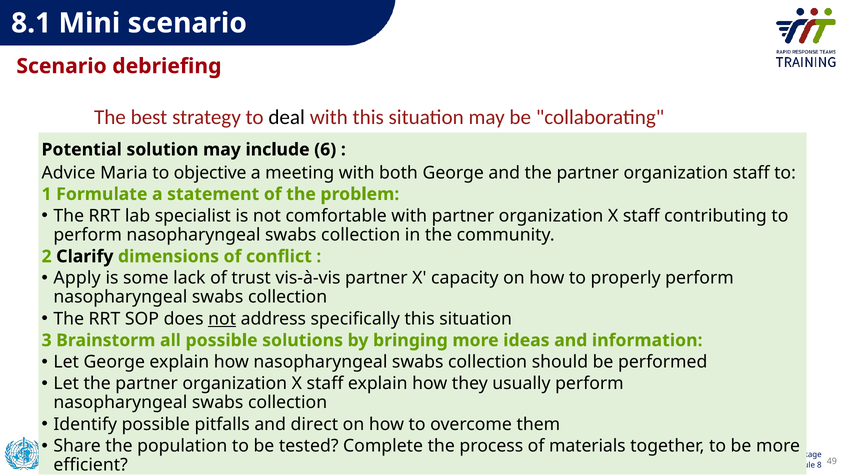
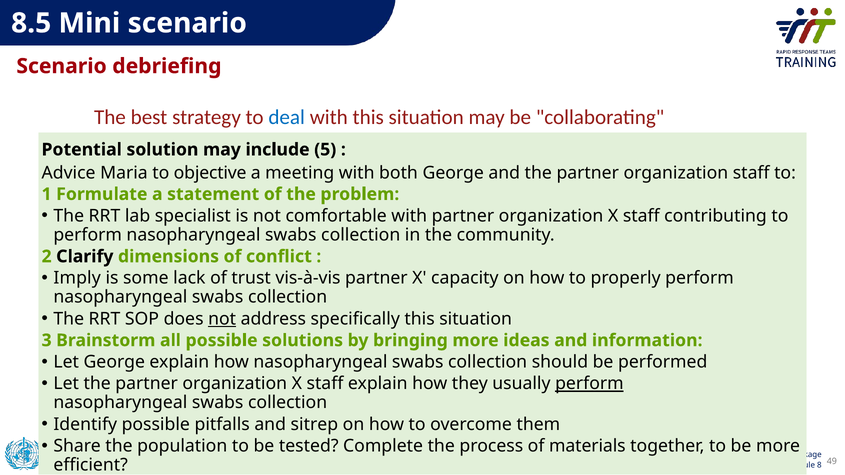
8.1: 8.1 -> 8.5
deal colour: black -> blue
6: 6 -> 5
Apply: Apply -> Imply
perform at (589, 384) underline: none -> present
direct: direct -> sitrep
